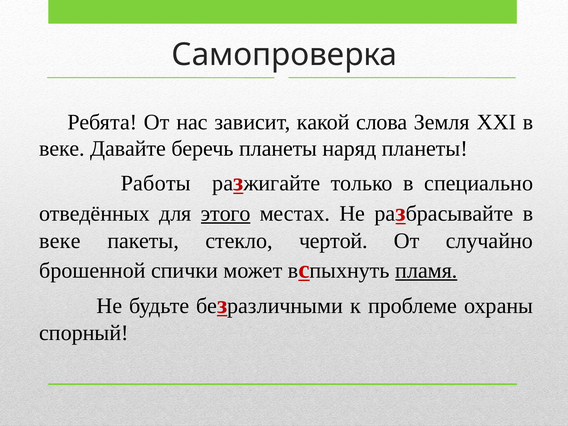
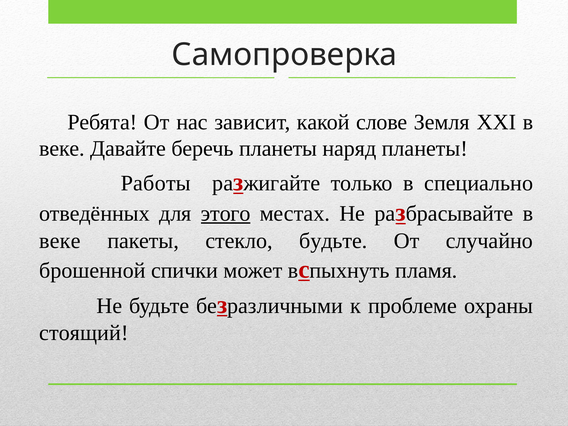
слова: слова -> слове
стекло чертой: чертой -> будьте
пламя underline: present -> none
спорный: спорный -> стоящий
